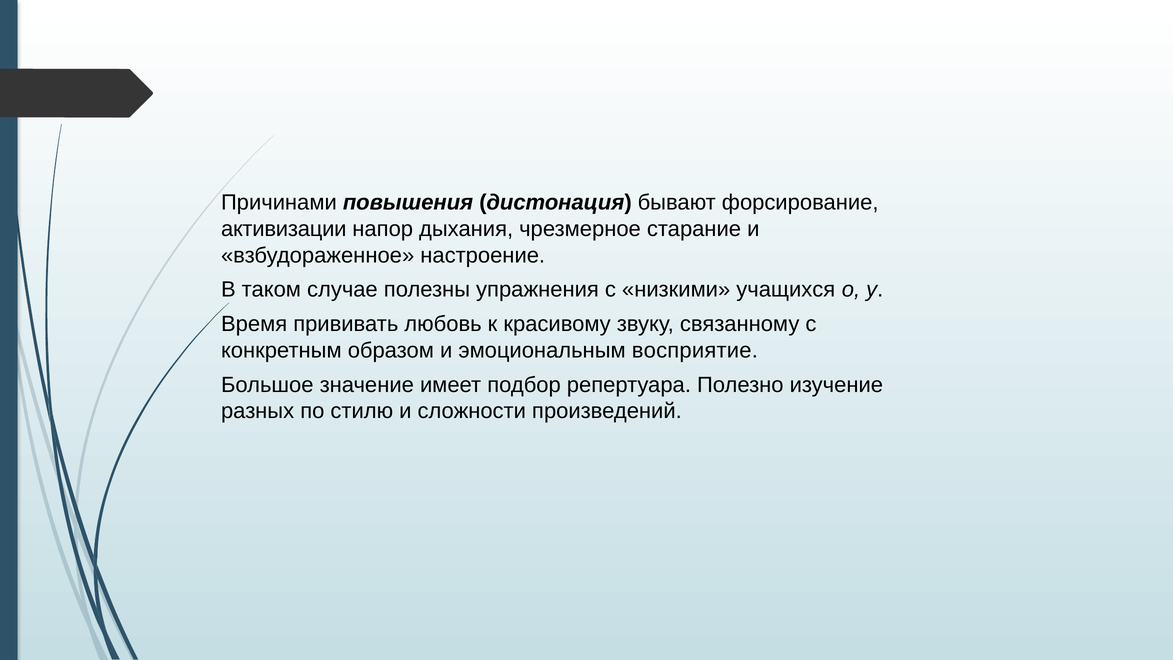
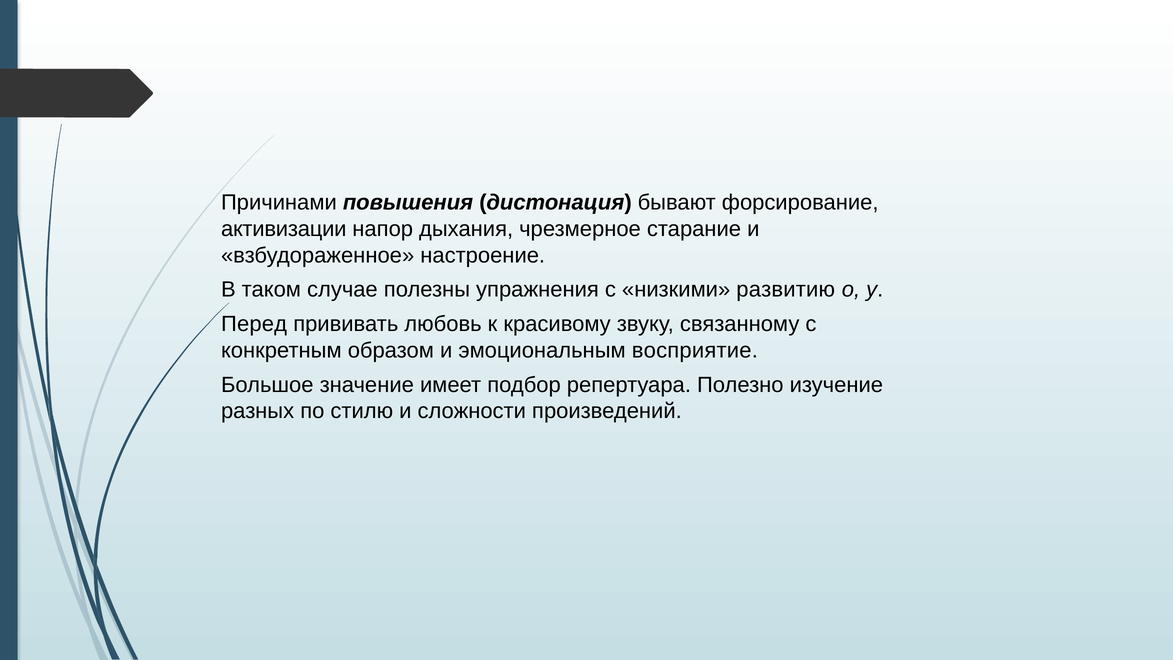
учащихся: учащихся -> развитию
Время: Время -> Перед
